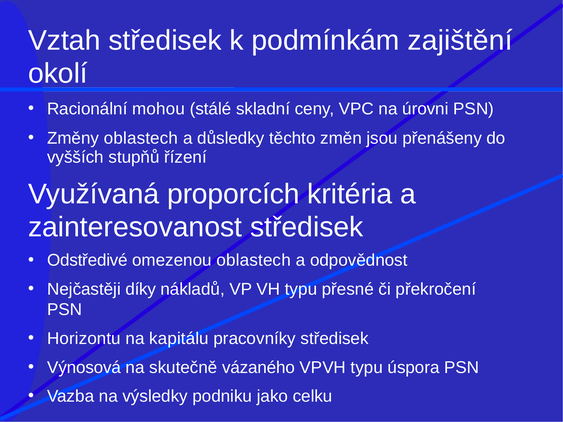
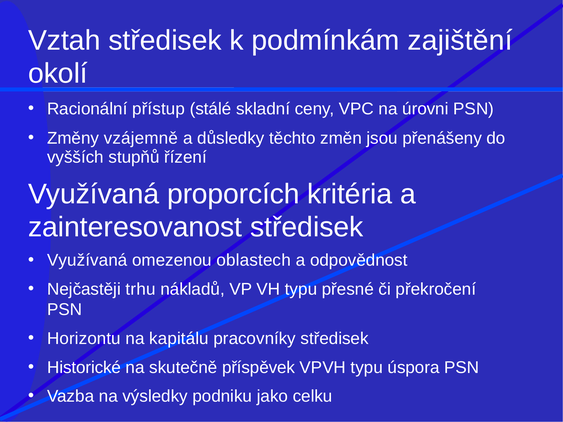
mohou: mohou -> přístup
Změny oblastech: oblastech -> vzájemně
Odstředivé at (87, 261): Odstředivé -> Využívaná
díky: díky -> trhu
Výnosová: Výnosová -> Historické
vázaného: vázaného -> příspěvek
